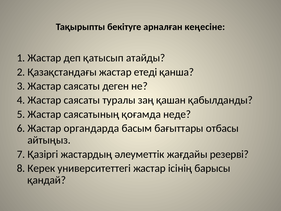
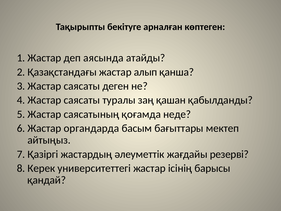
кеңесіне: кеңесіне -> көптеген
қатысып: қатысып -> аясында
етеді: етеді -> алып
отбасы: отбасы -> мектеп
